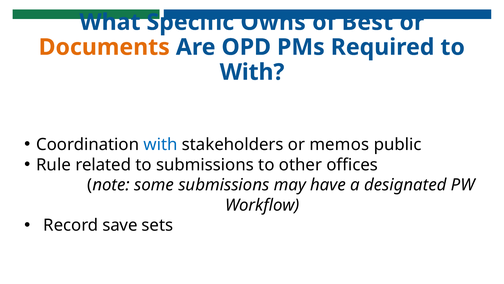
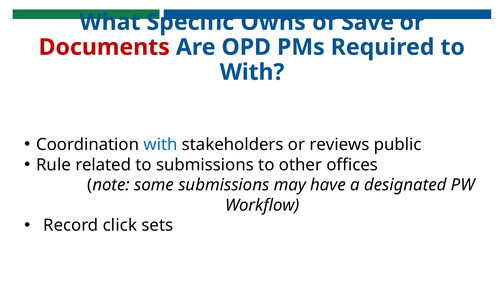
Best: Best -> Save
Documents colour: orange -> red
memos: memos -> reviews
save: save -> click
